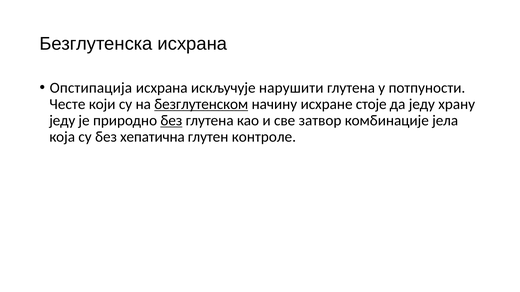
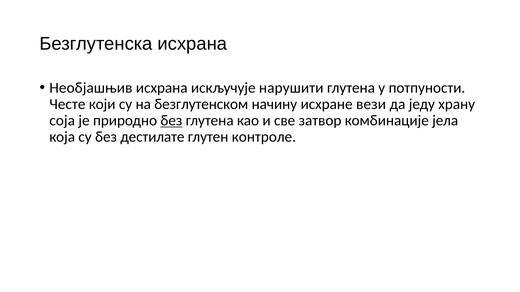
Опстипација: Опстипација -> Необјашњив
безглутенском underline: present -> none
стоје: стоје -> вези
једу at (62, 121): једу -> соја
хепатична: хепатична -> дестилате
